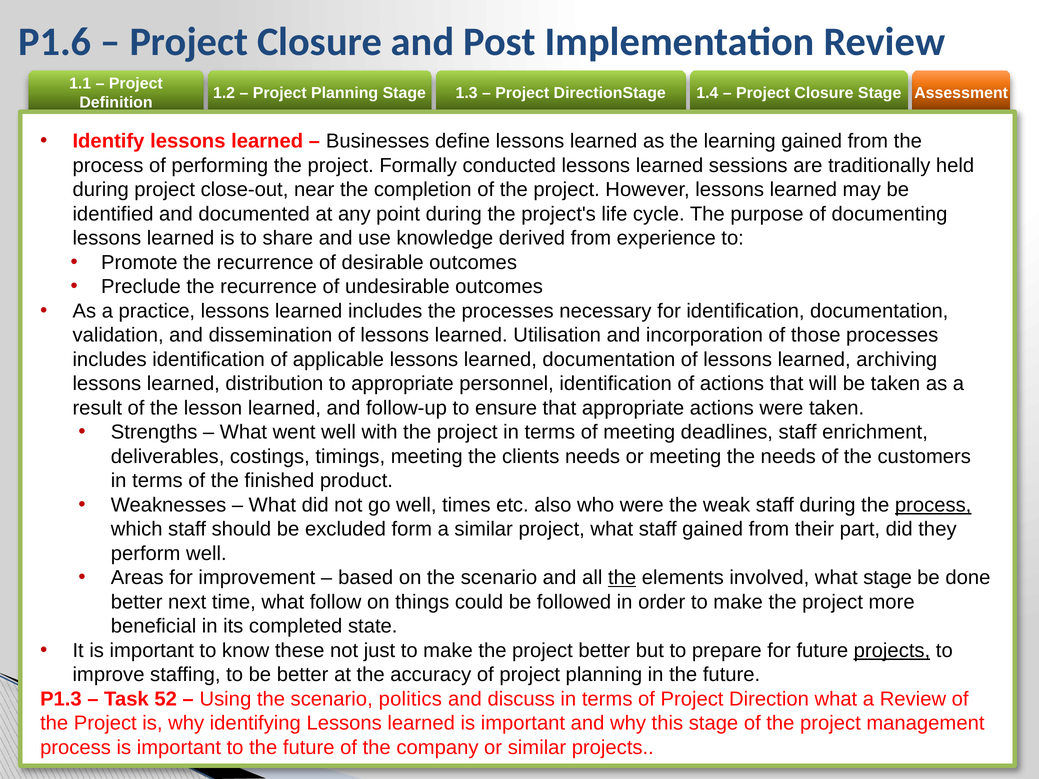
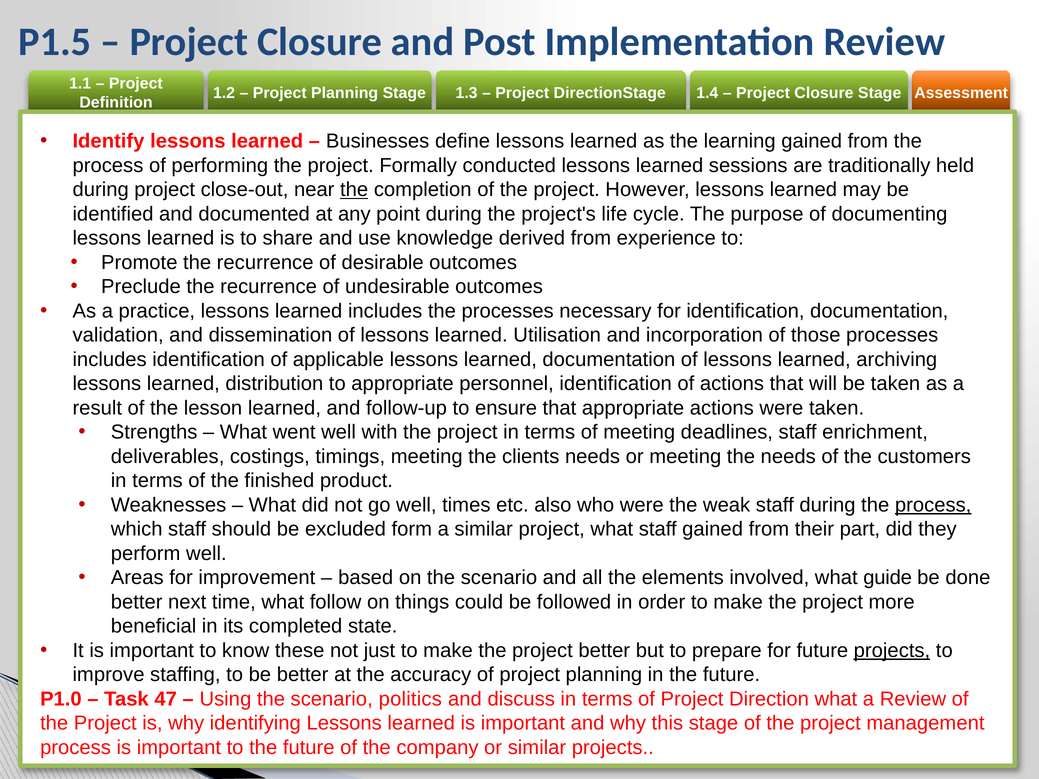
P1.6: P1.6 -> P1.5
the at (354, 190) underline: none -> present
the at (622, 578) underline: present -> none
what stage: stage -> guide
P1.3: P1.3 -> P1.0
52: 52 -> 47
